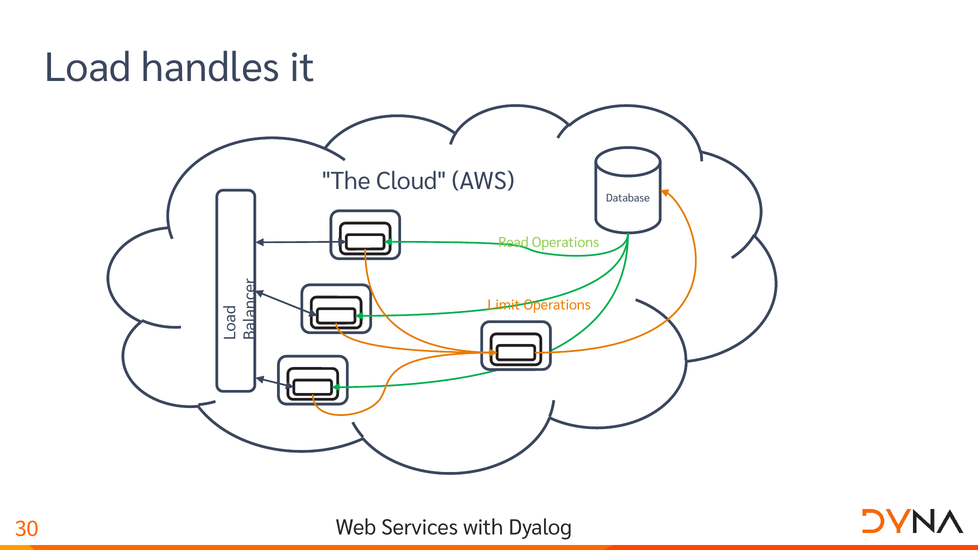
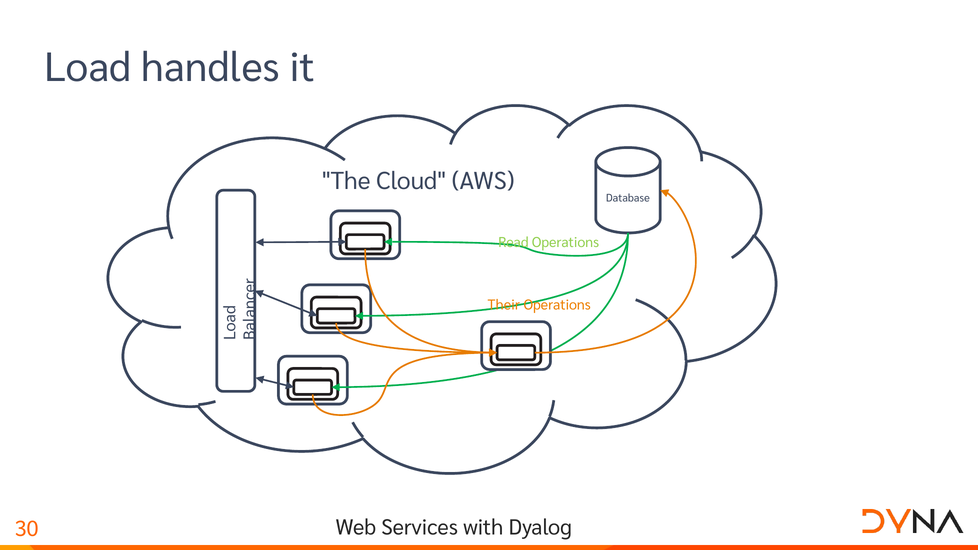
Limit: Limit -> Their
